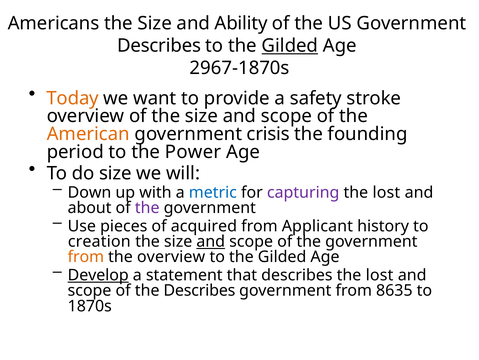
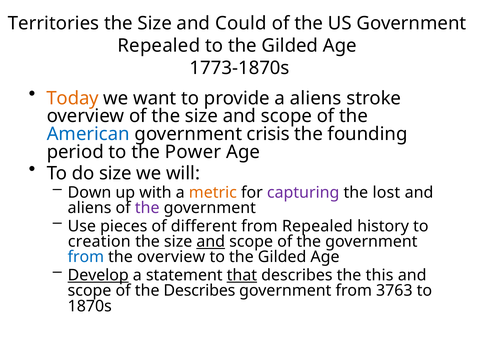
Americans: Americans -> Territories
Ability: Ability -> Could
Describes at (159, 46): Describes -> Repealed
Gilded at (290, 46) underline: present -> none
2967-1870s: 2967-1870s -> 1773-1870s
a safety: safety -> aliens
American colour: orange -> blue
metric colour: blue -> orange
about at (90, 207): about -> aliens
acquired: acquired -> different
from Applicant: Applicant -> Repealed
from at (86, 256) colour: orange -> blue
that underline: none -> present
describes the lost: lost -> this
8635: 8635 -> 3763
